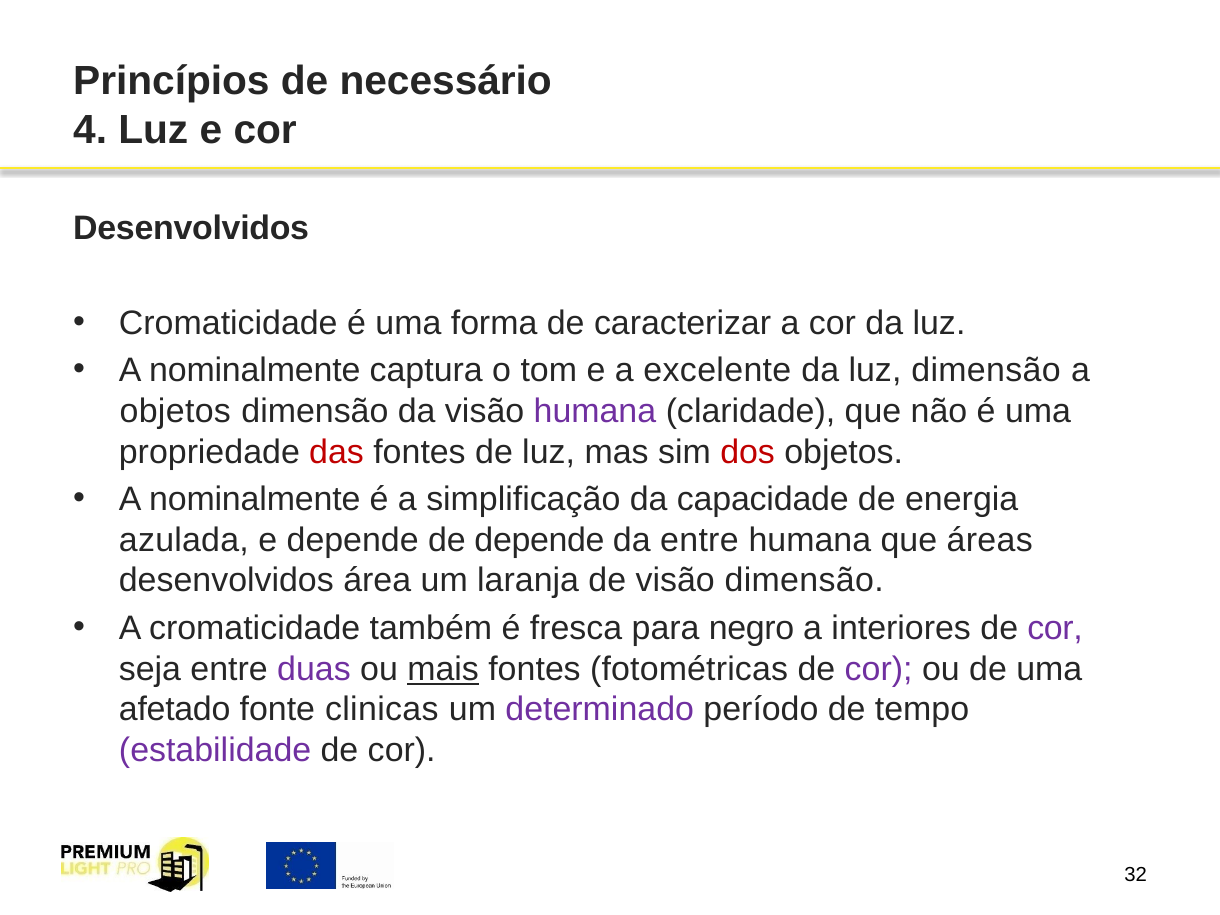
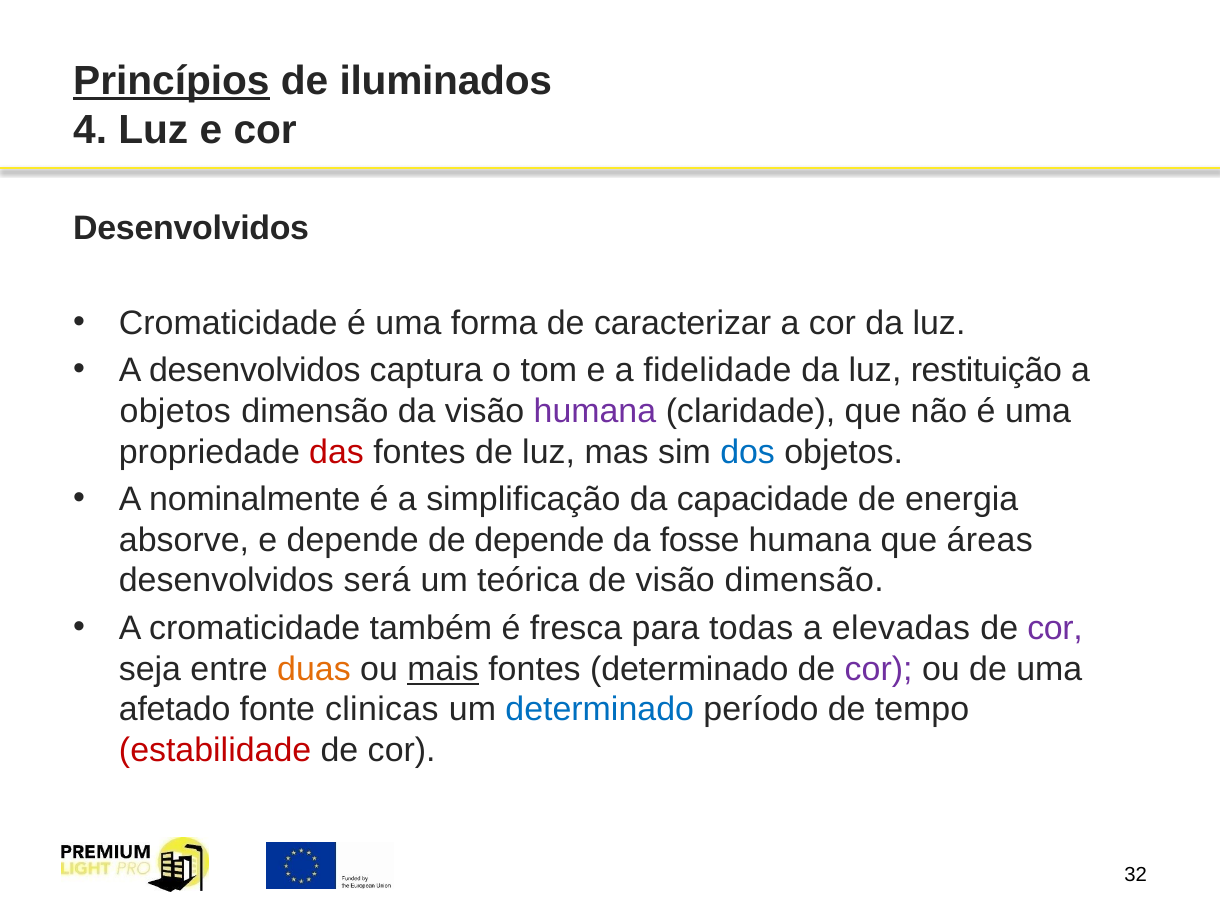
Princípios underline: none -> present
necessário: necessário -> iluminados
nominalmente at (255, 370): nominalmente -> desenvolvidos
excelente: excelente -> fidelidade
luz dimensão: dimensão -> restituição
dos colour: red -> blue
azulada: azulada -> absorve
da entre: entre -> fosse
área: área -> será
laranja: laranja -> teórica
negro: negro -> todas
interiores: interiores -> elevadas
duas colour: purple -> orange
fontes fotométricas: fotométricas -> determinado
determinado at (600, 710) colour: purple -> blue
estabilidade colour: purple -> red
